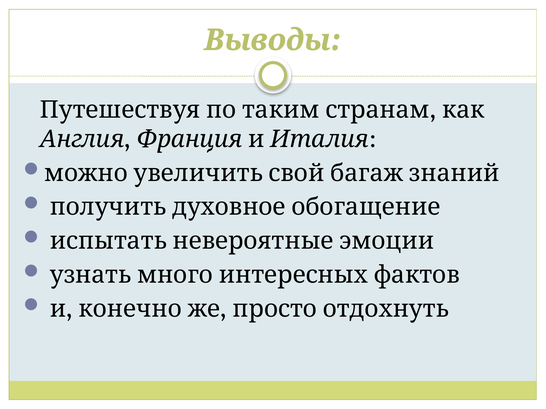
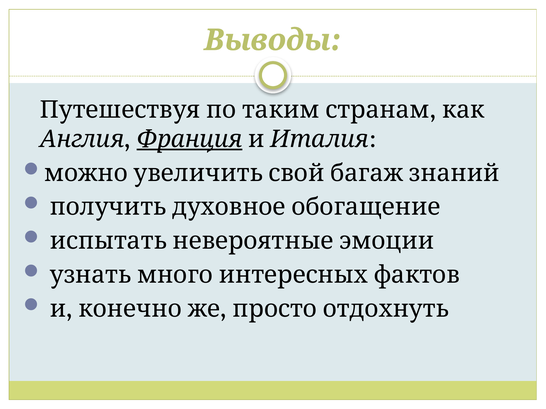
Франция underline: none -> present
